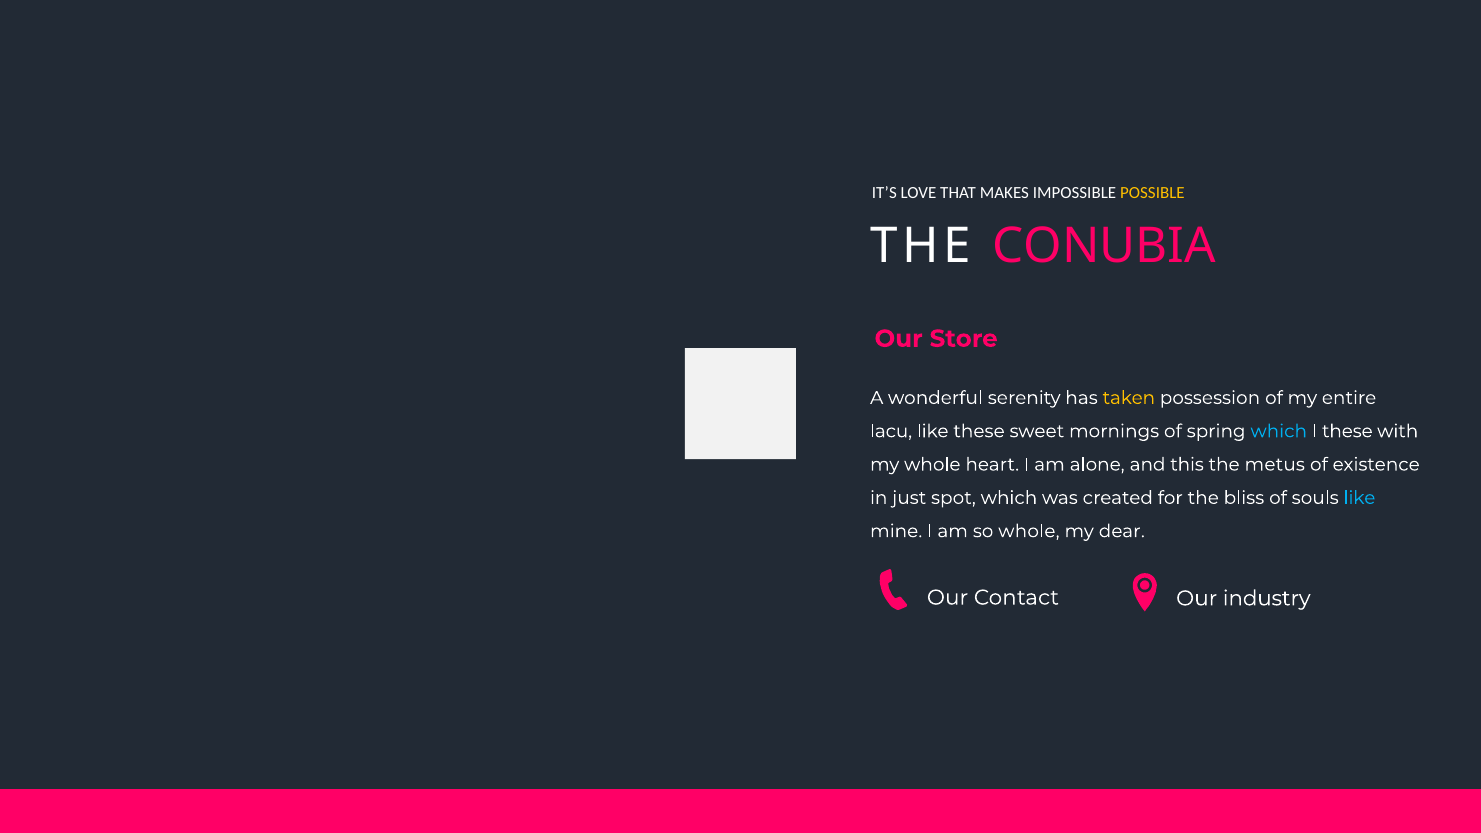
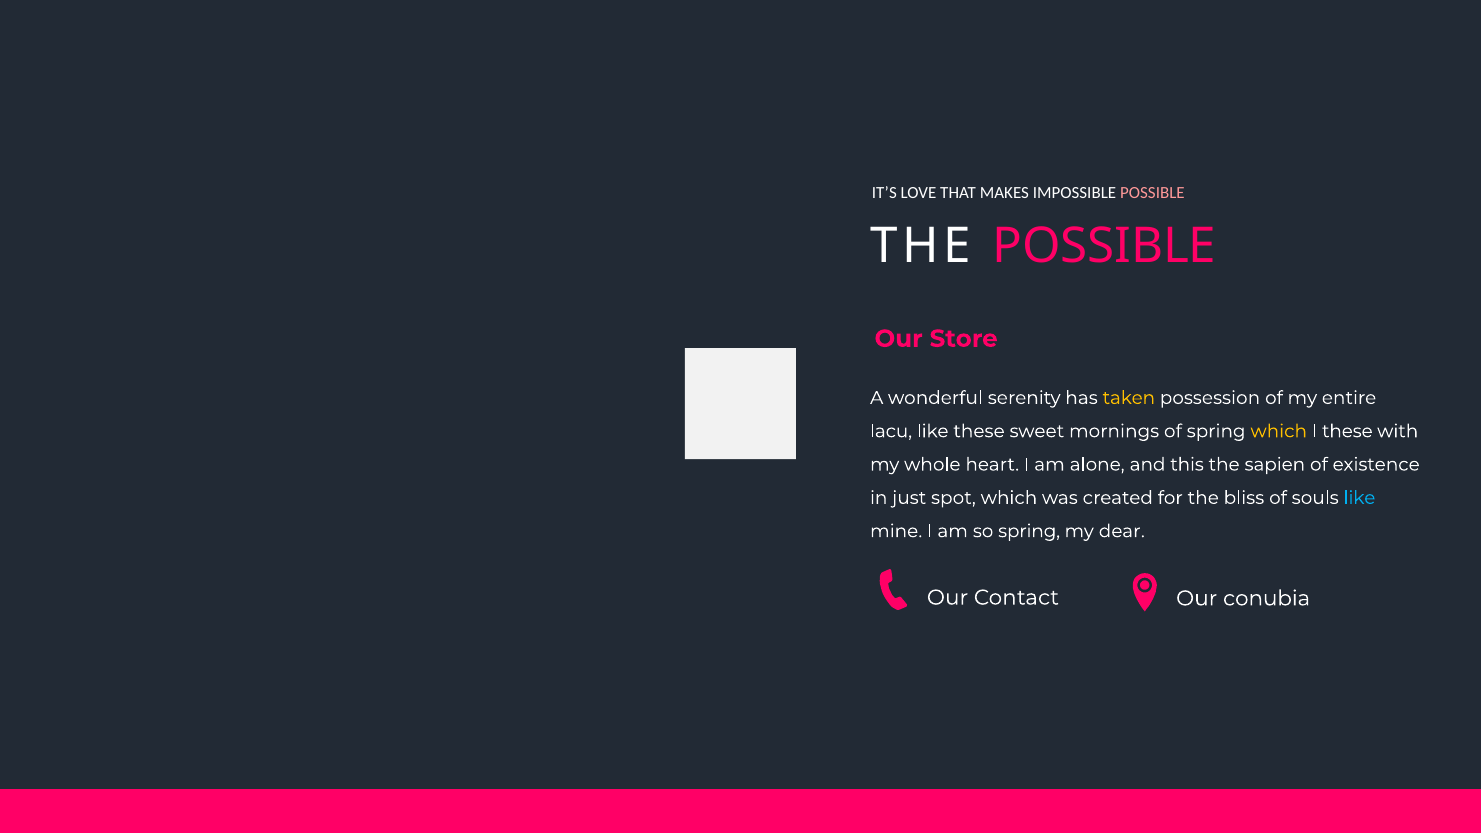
POSSIBLE at (1152, 193) colour: yellow -> pink
THE CONUBIA: CONUBIA -> POSSIBLE
which at (1279, 431) colour: light blue -> yellow
metus: metus -> sapien
so whole: whole -> spring
industry: industry -> conubia
